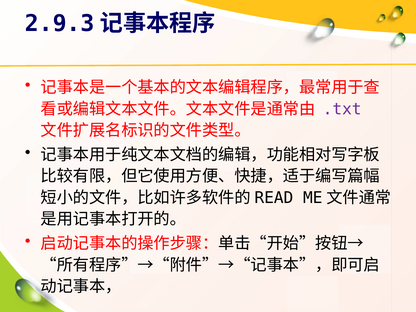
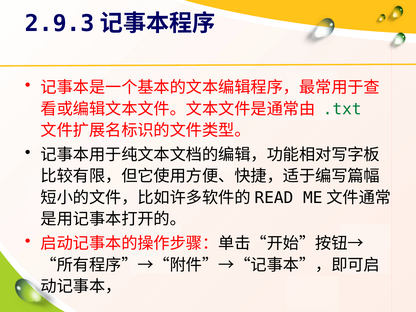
.txt colour: purple -> green
